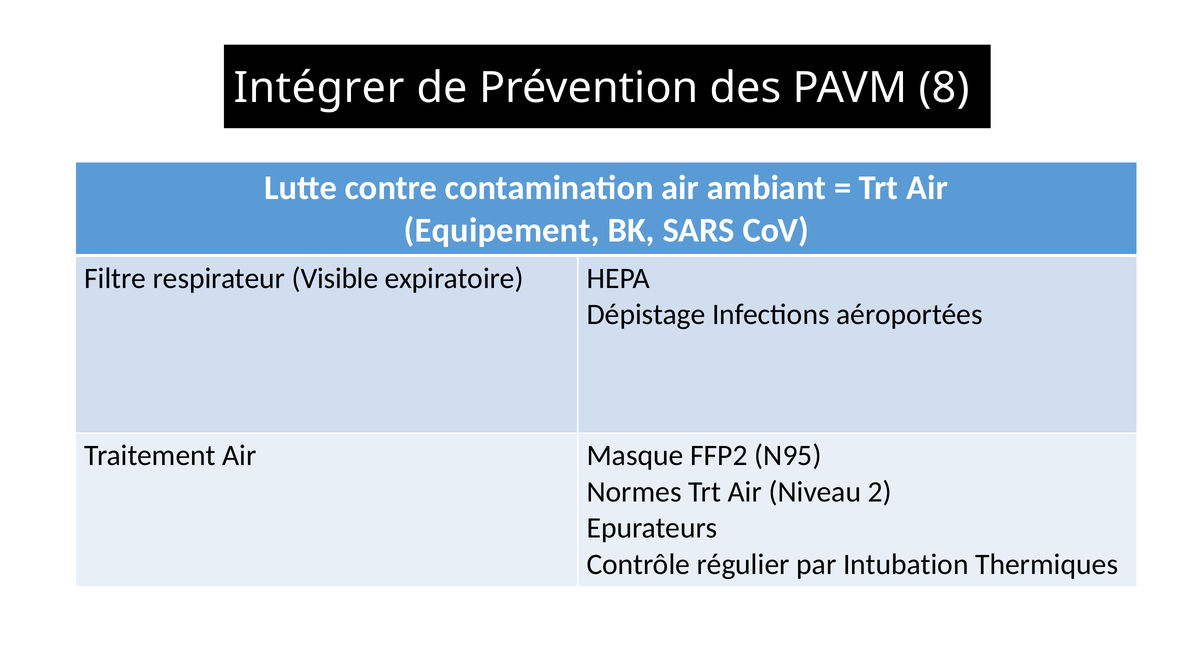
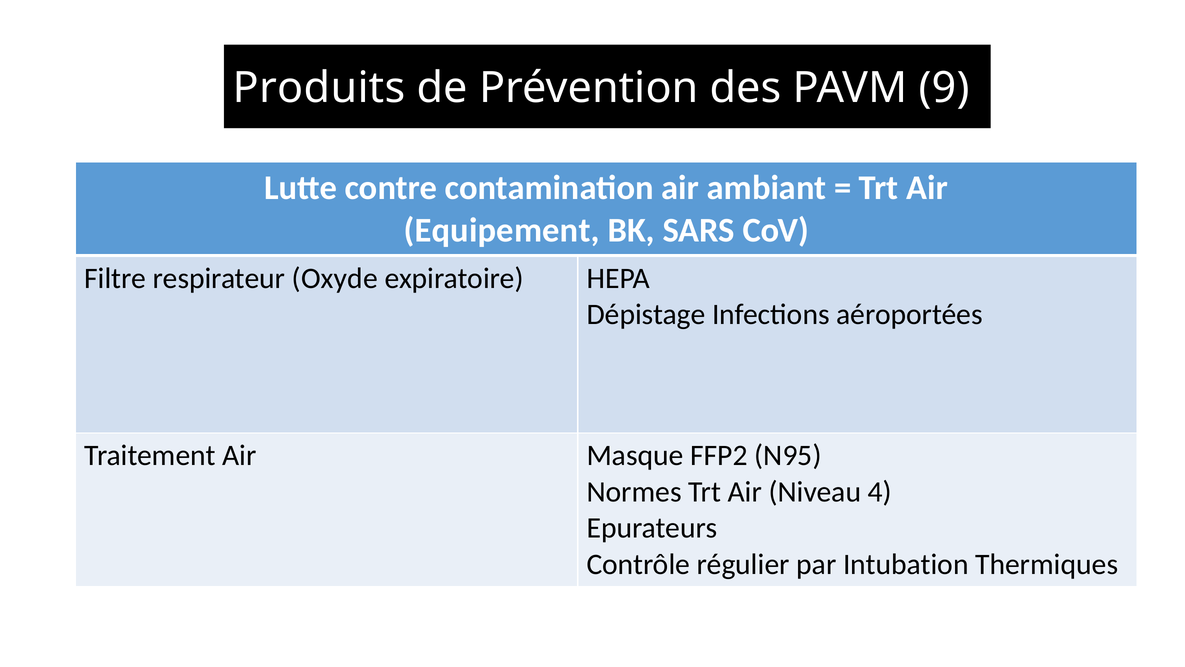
Intégrer: Intégrer -> Produits
8: 8 -> 9
Visible: Visible -> Oxyde
2: 2 -> 4
